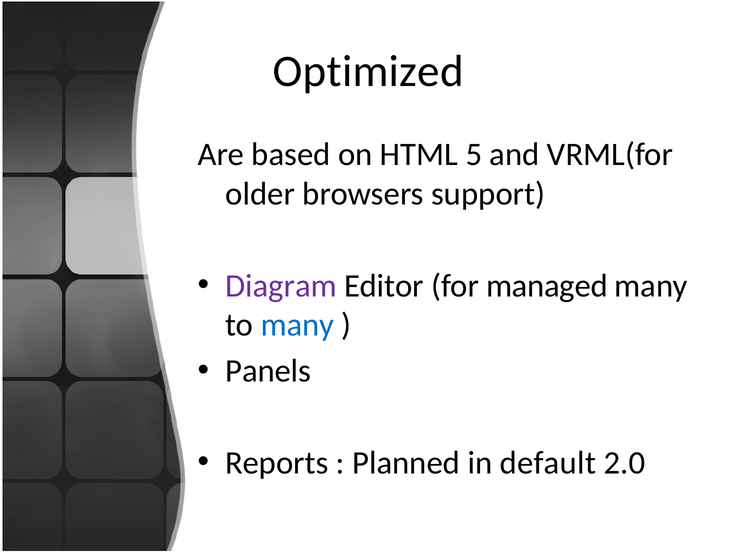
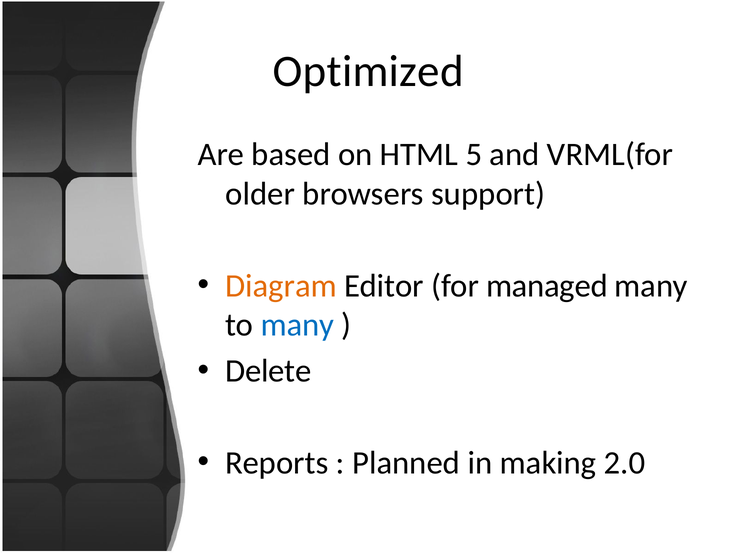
Diagram colour: purple -> orange
Panels: Panels -> Delete
default: default -> making
